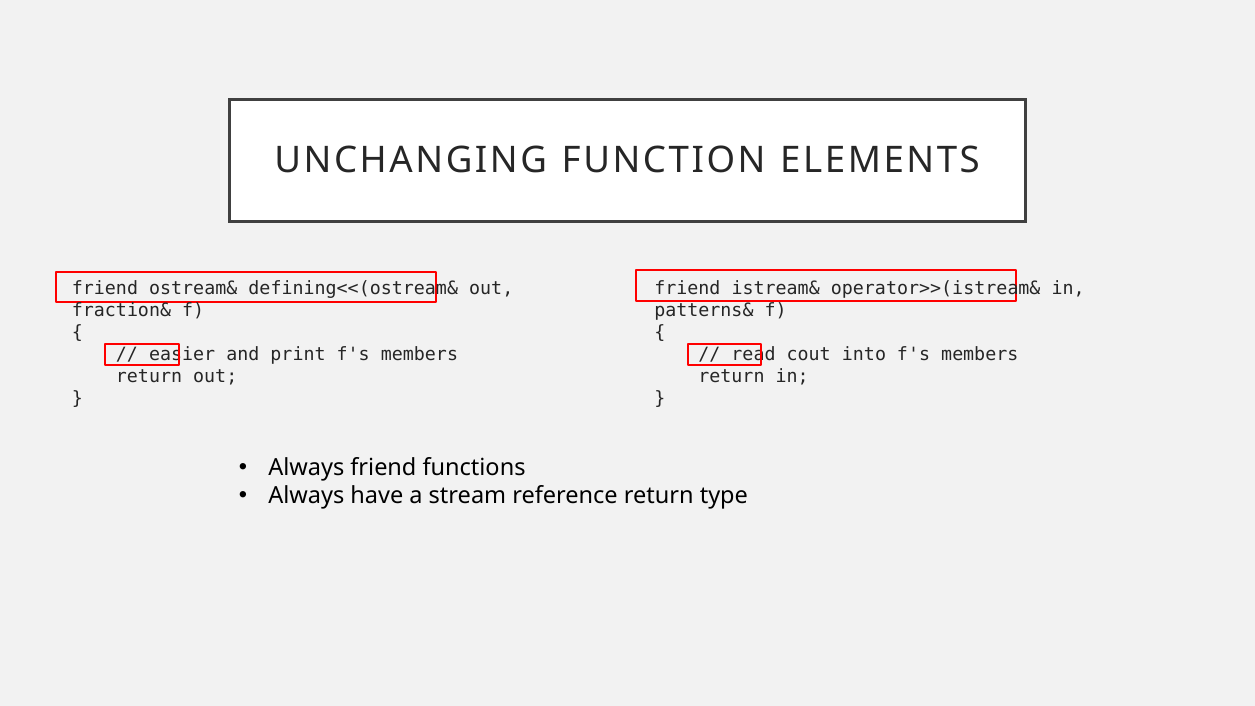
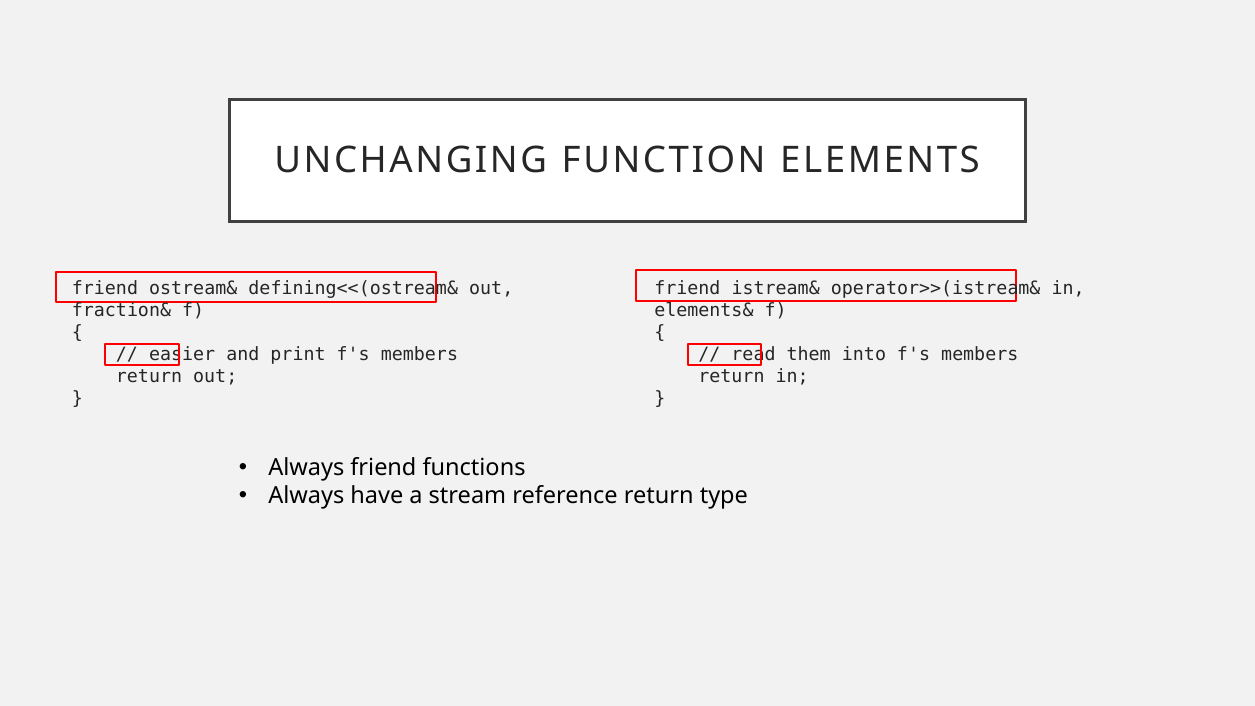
patterns&: patterns& -> elements&
cout: cout -> them
